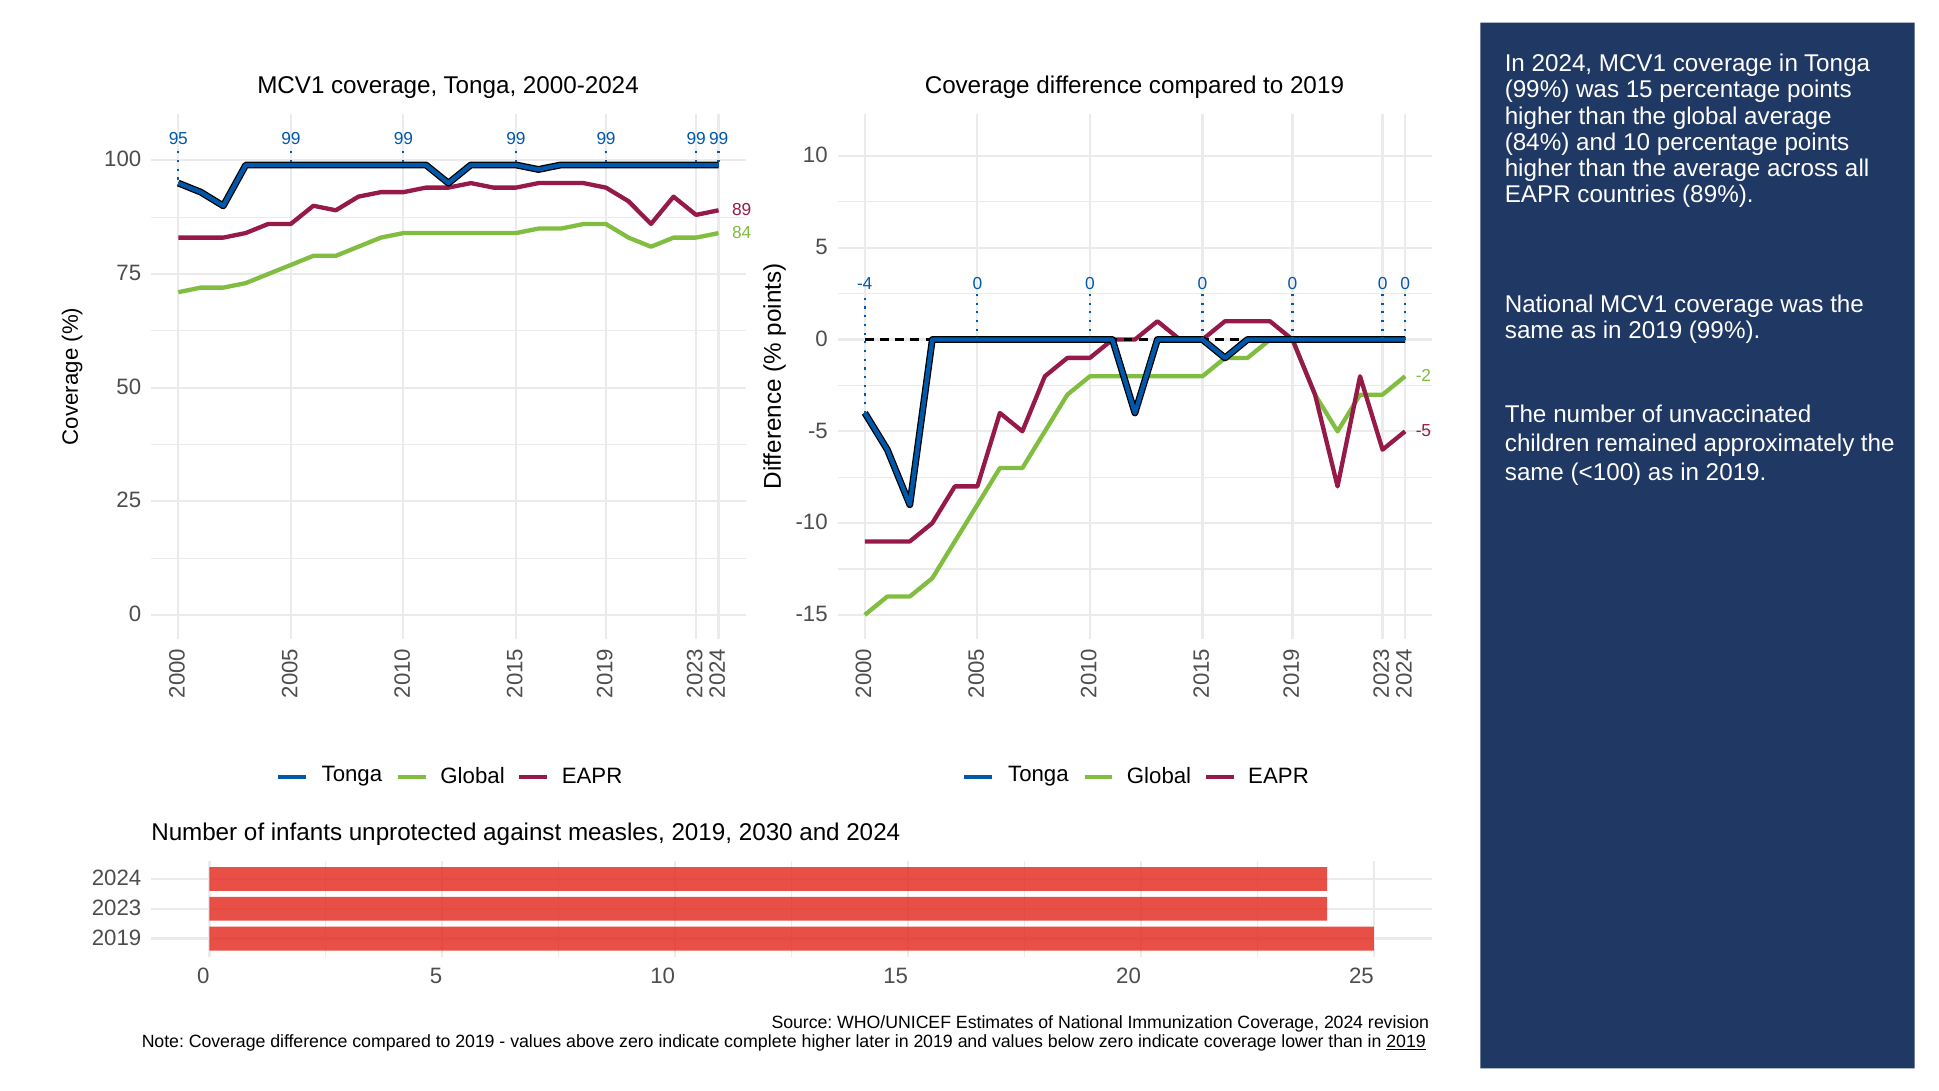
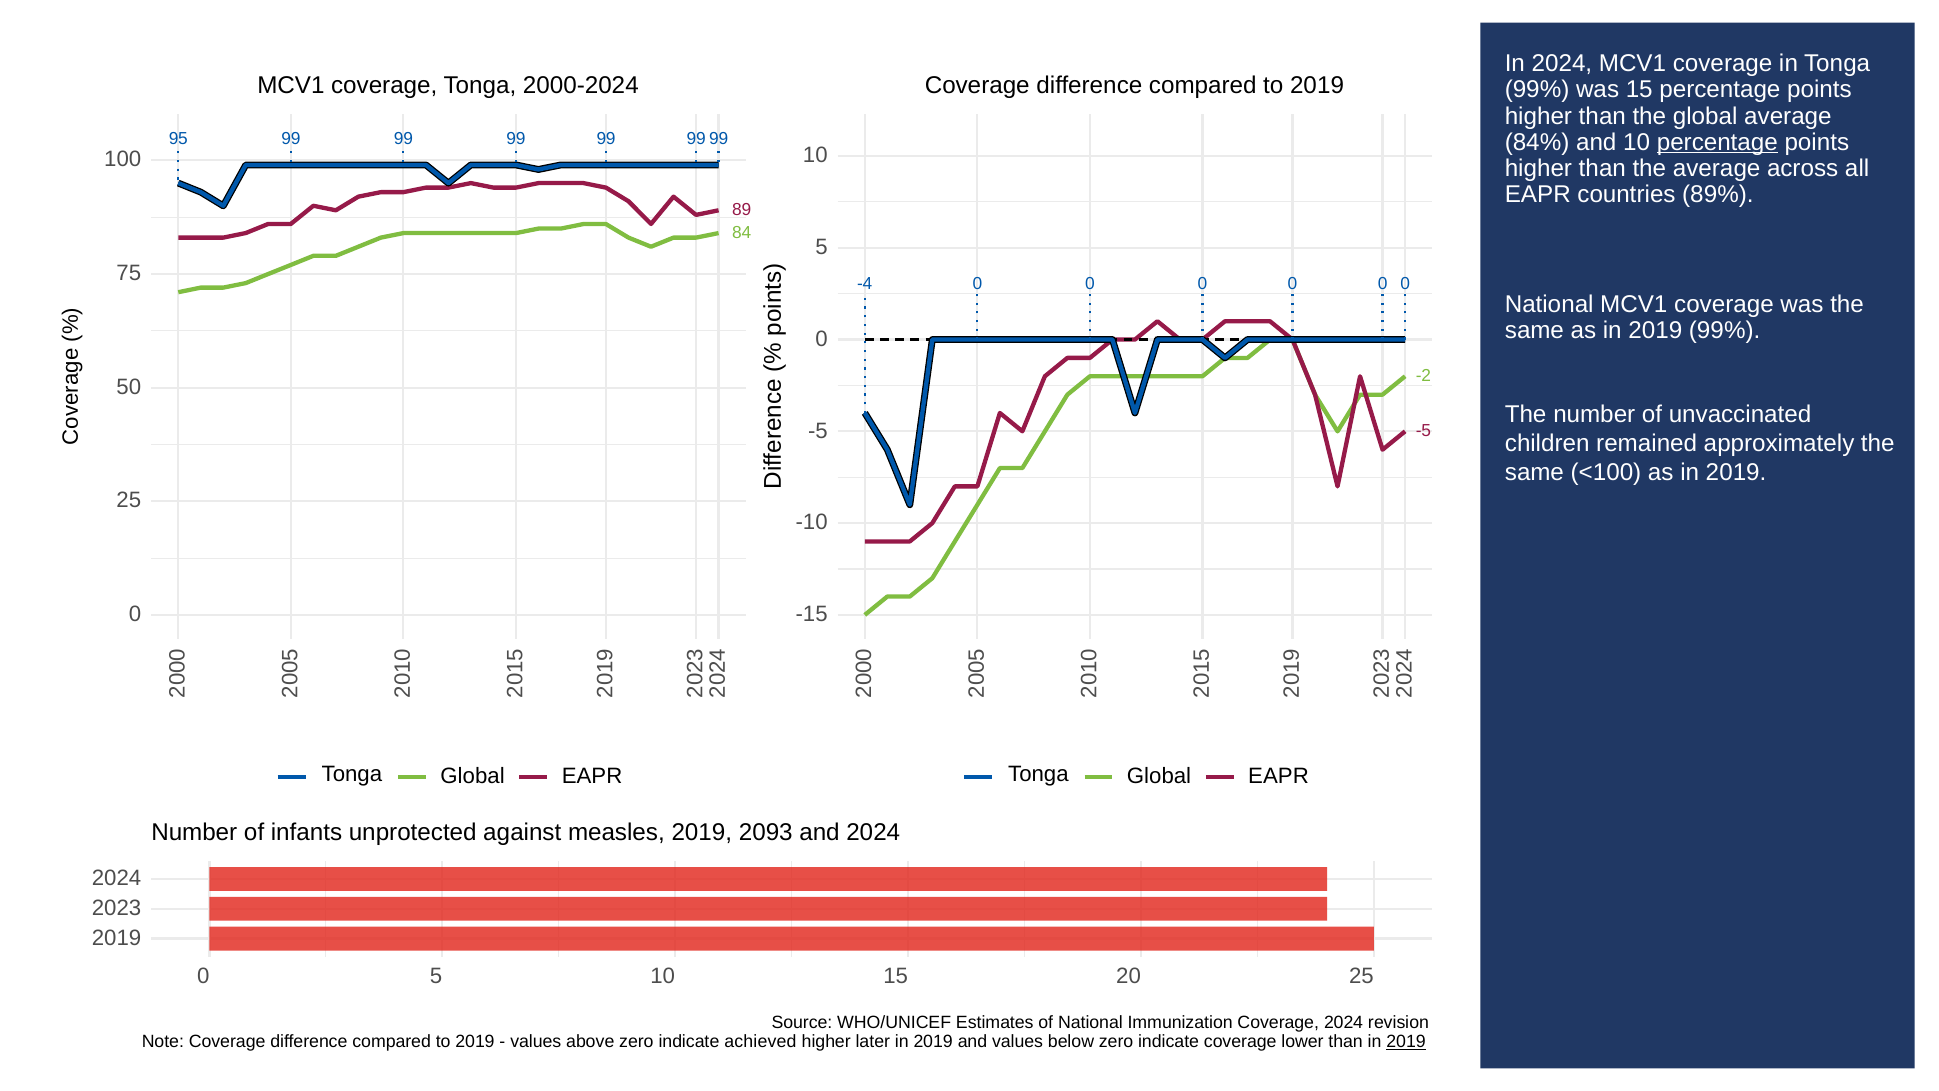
percentage at (1717, 142) underline: none -> present
2030: 2030 -> 2093
complete: complete -> achieved
